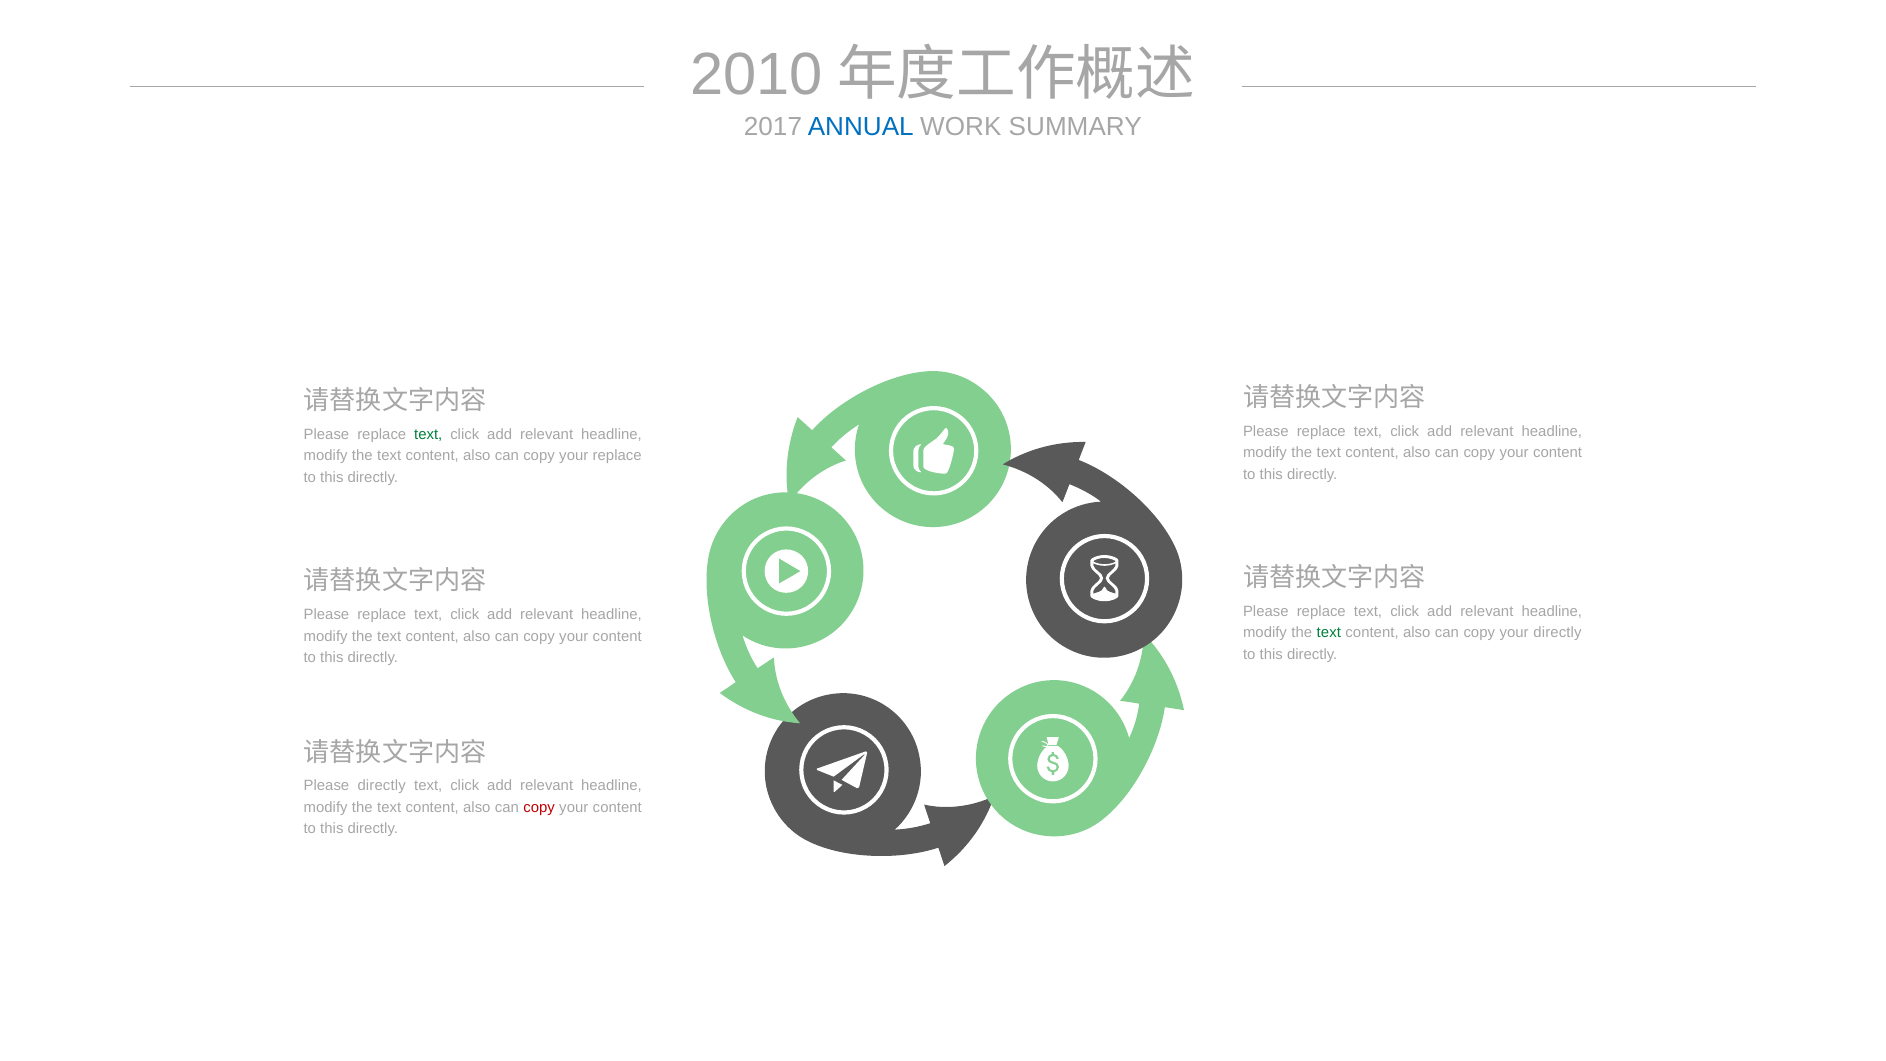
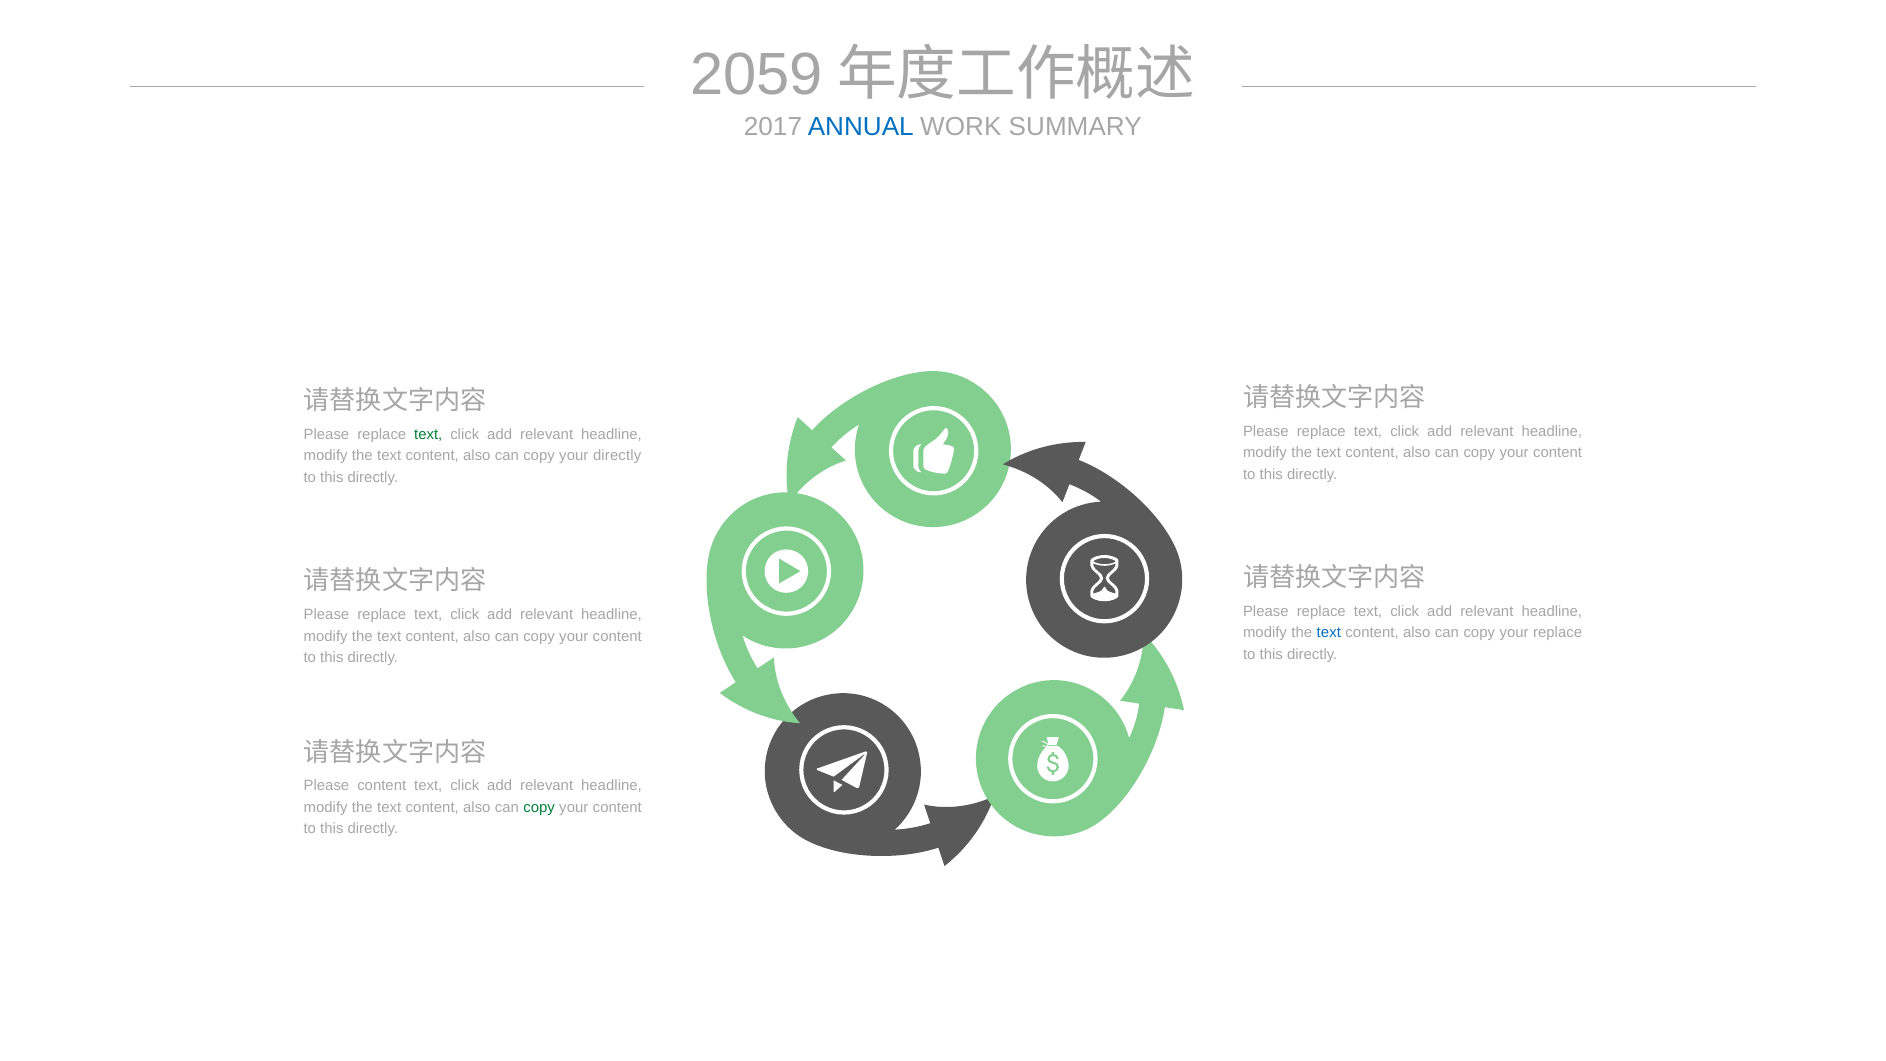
2010: 2010 -> 2059
your replace: replace -> directly
text at (1329, 633) colour: green -> blue
your directly: directly -> replace
Please directly: directly -> content
copy at (539, 807) colour: red -> green
